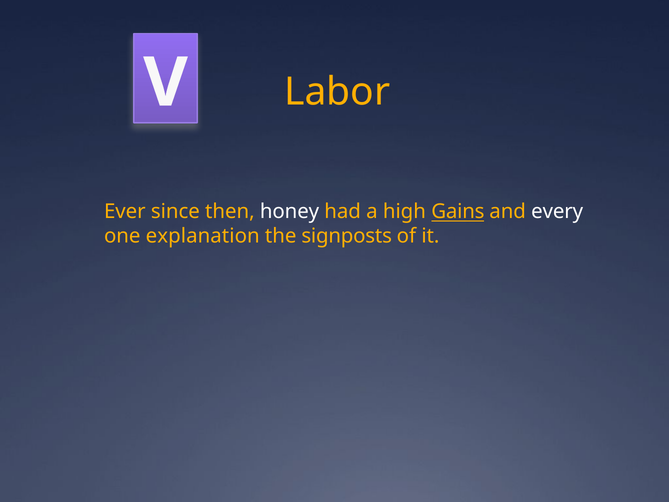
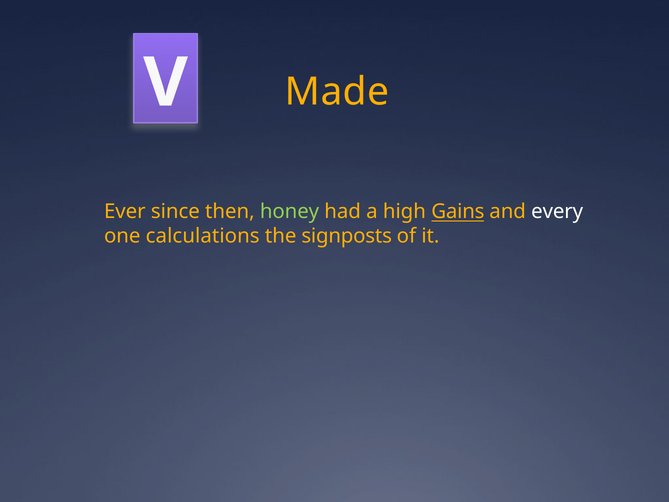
Labor: Labor -> Made
honey colour: white -> light green
explanation: explanation -> calculations
